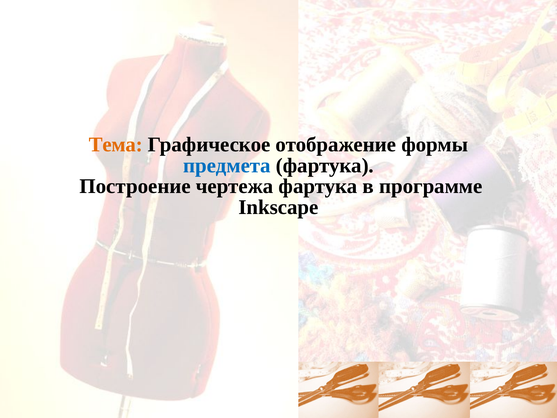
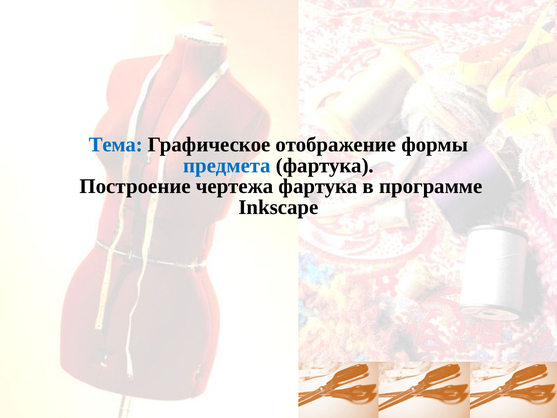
Тема colour: orange -> blue
